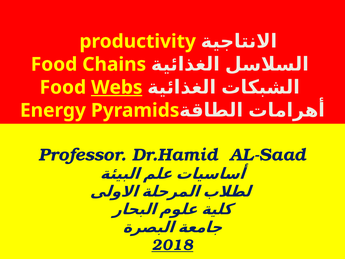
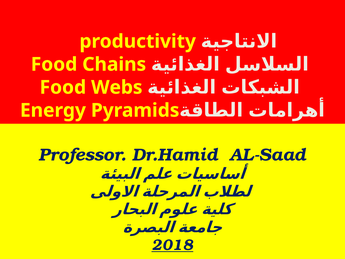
Webs underline: present -> none
